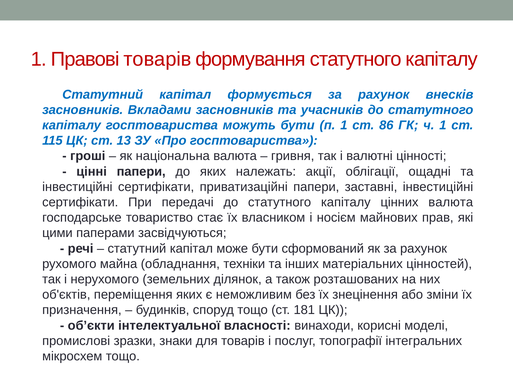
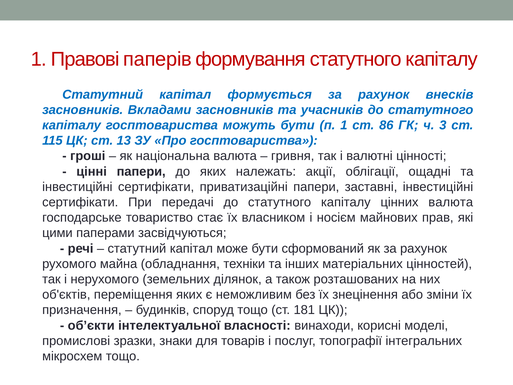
Правові товарів: товарів -> паперів
ч 1: 1 -> 3
